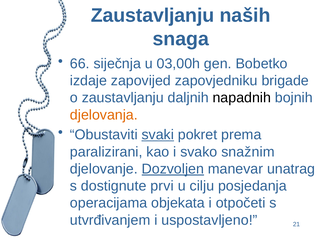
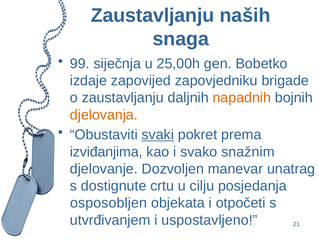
66: 66 -> 99
03,00h: 03,00h -> 25,00h
napadnih colour: black -> orange
paralizirani: paralizirani -> izviđanjima
Dozvoljen underline: present -> none
prvi: prvi -> crtu
operacijama: operacijama -> osposobljen
